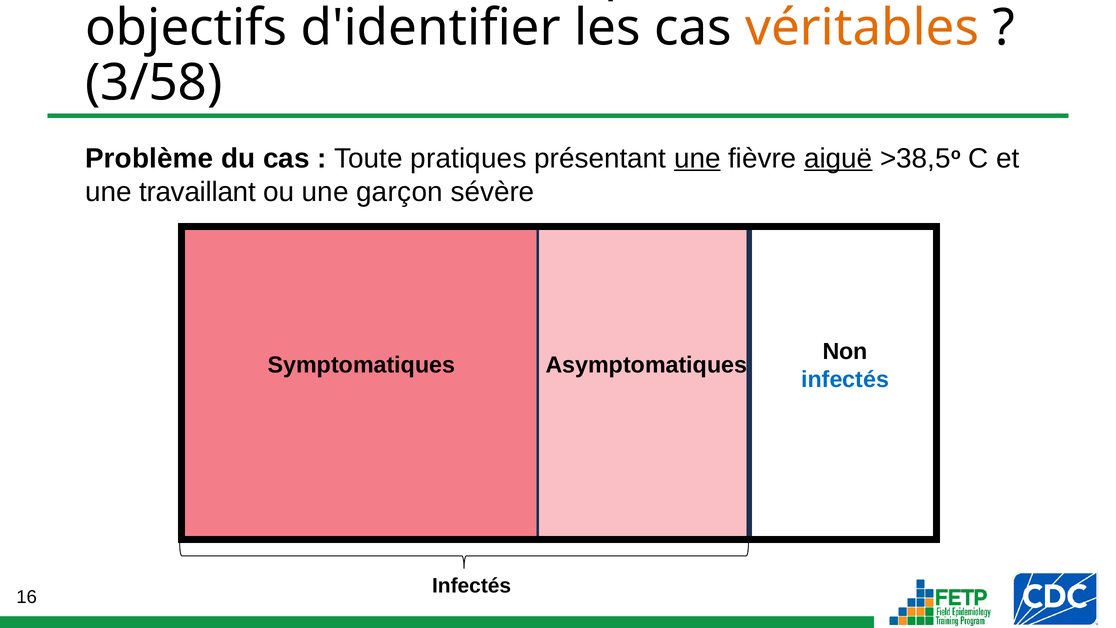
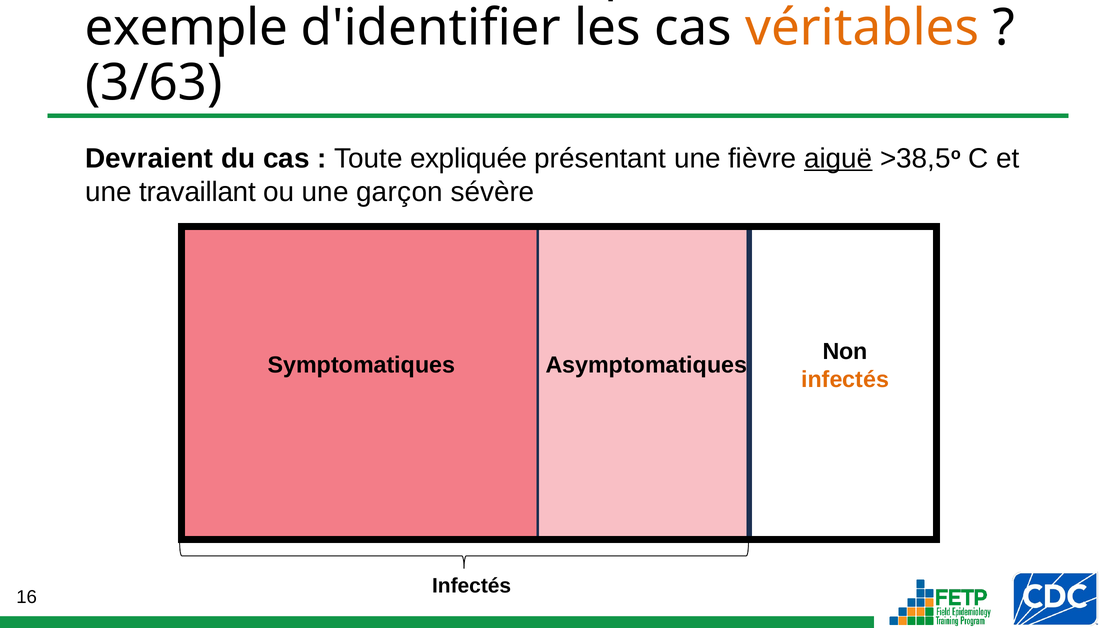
objectifs: objectifs -> exemple
3/58: 3/58 -> 3/63
Problème: Problème -> Devraient
pratiques: pratiques -> expliquée
une at (697, 158) underline: present -> none
infectés at (845, 380) colour: blue -> orange
